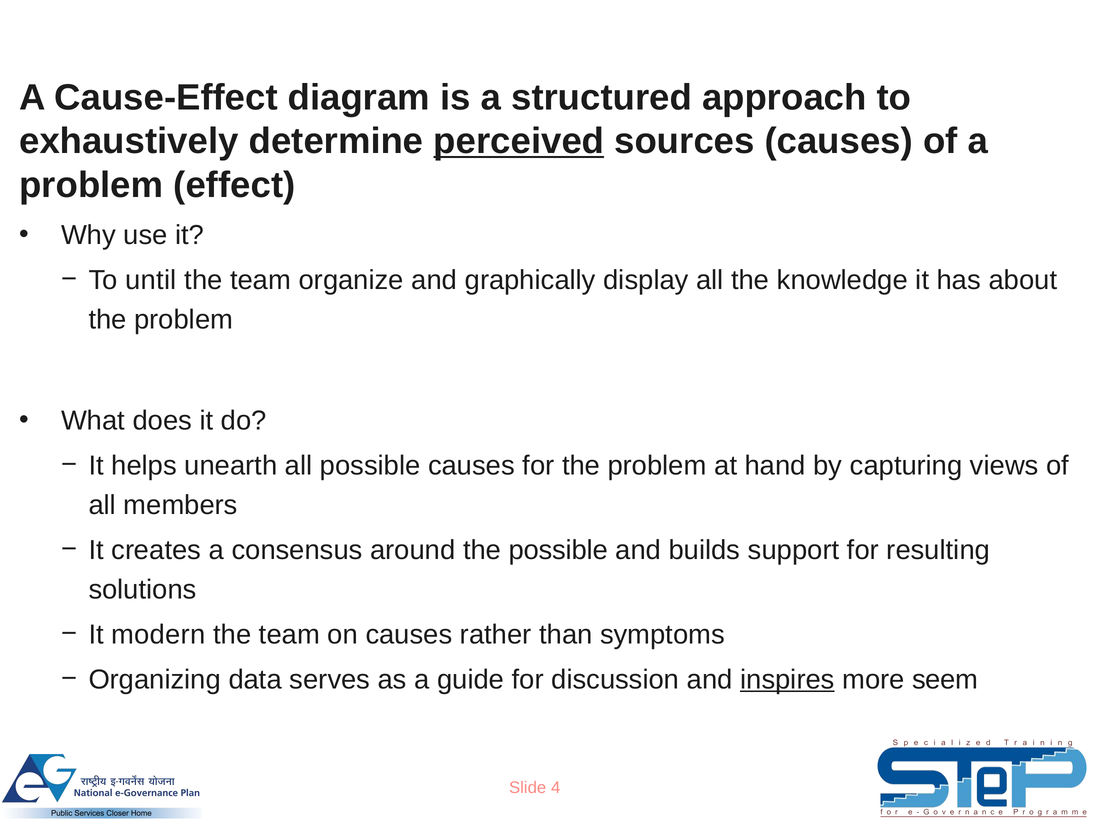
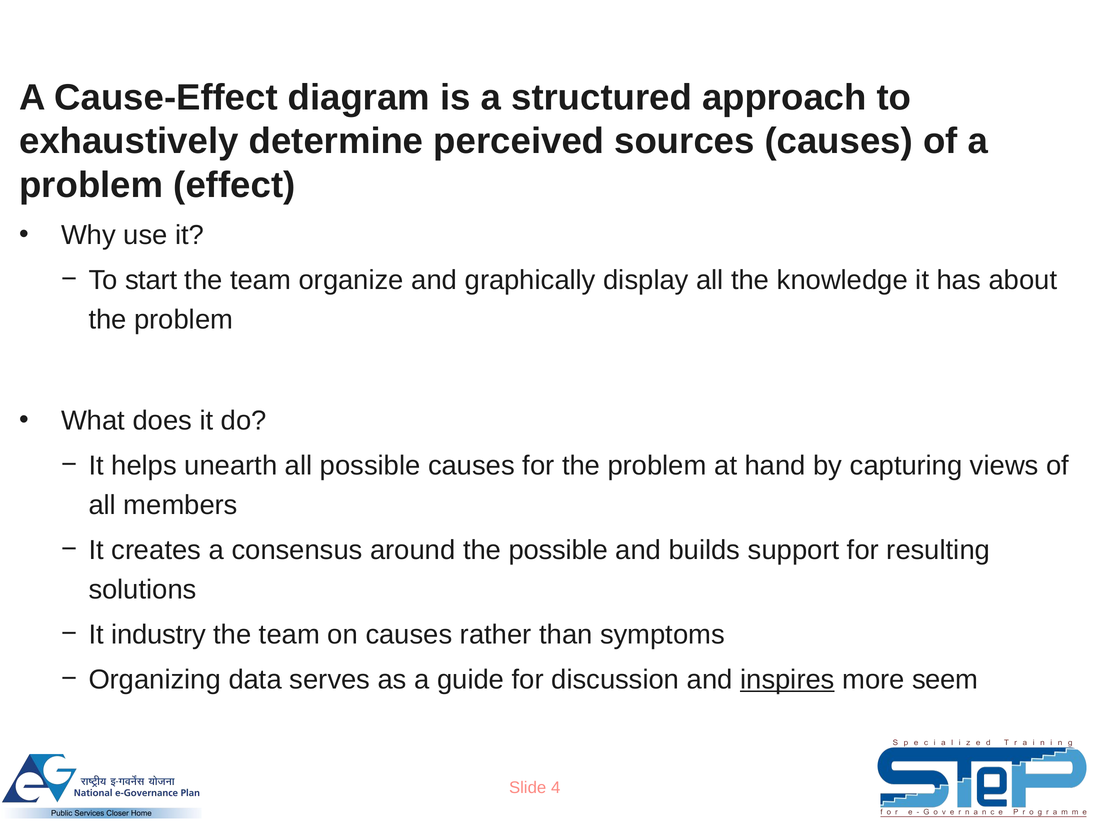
perceived underline: present -> none
until: until -> start
modern: modern -> industry
